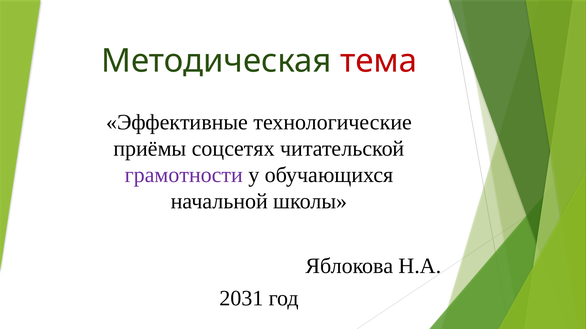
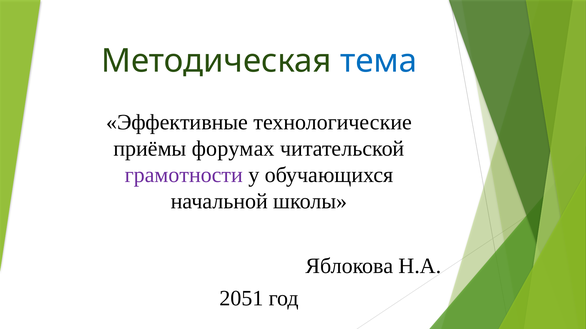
тема colour: red -> blue
соцсетях: соцсетях -> форумах
2031: 2031 -> 2051
